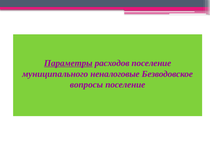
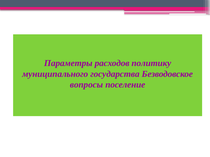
Параметры underline: present -> none
расходов поселение: поселение -> политику
неналоговые: неналоговые -> государства
